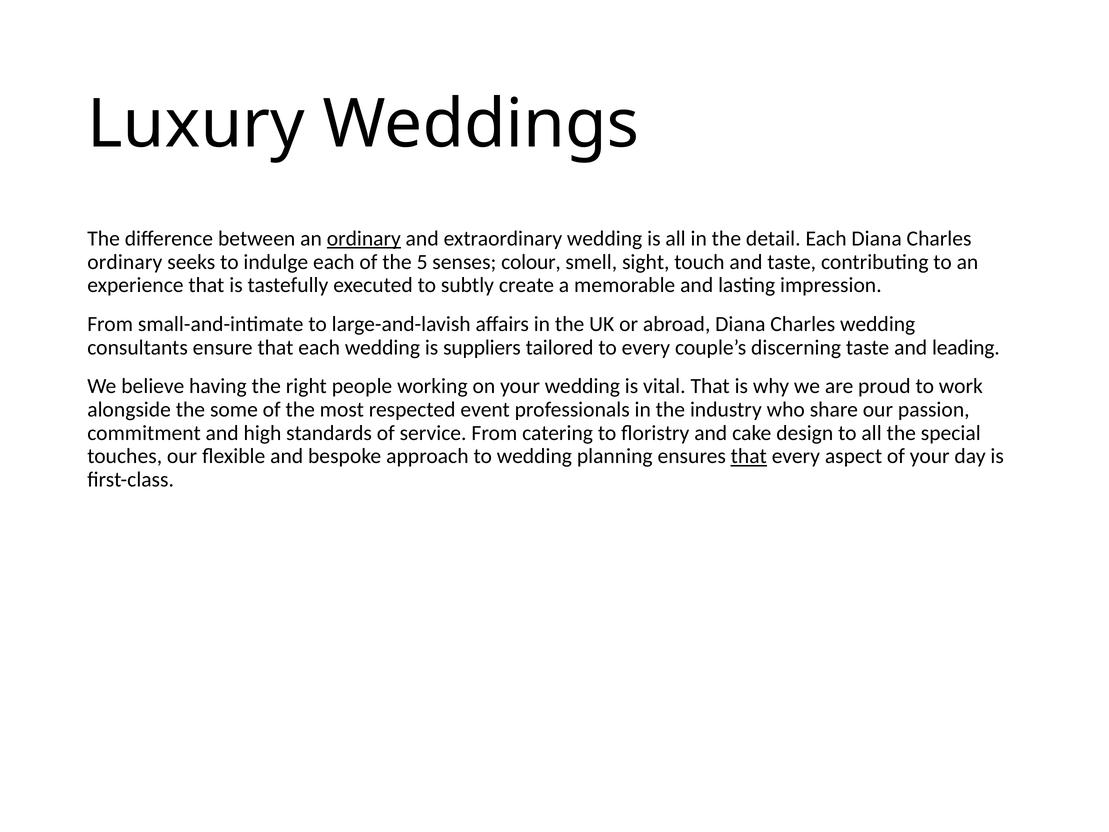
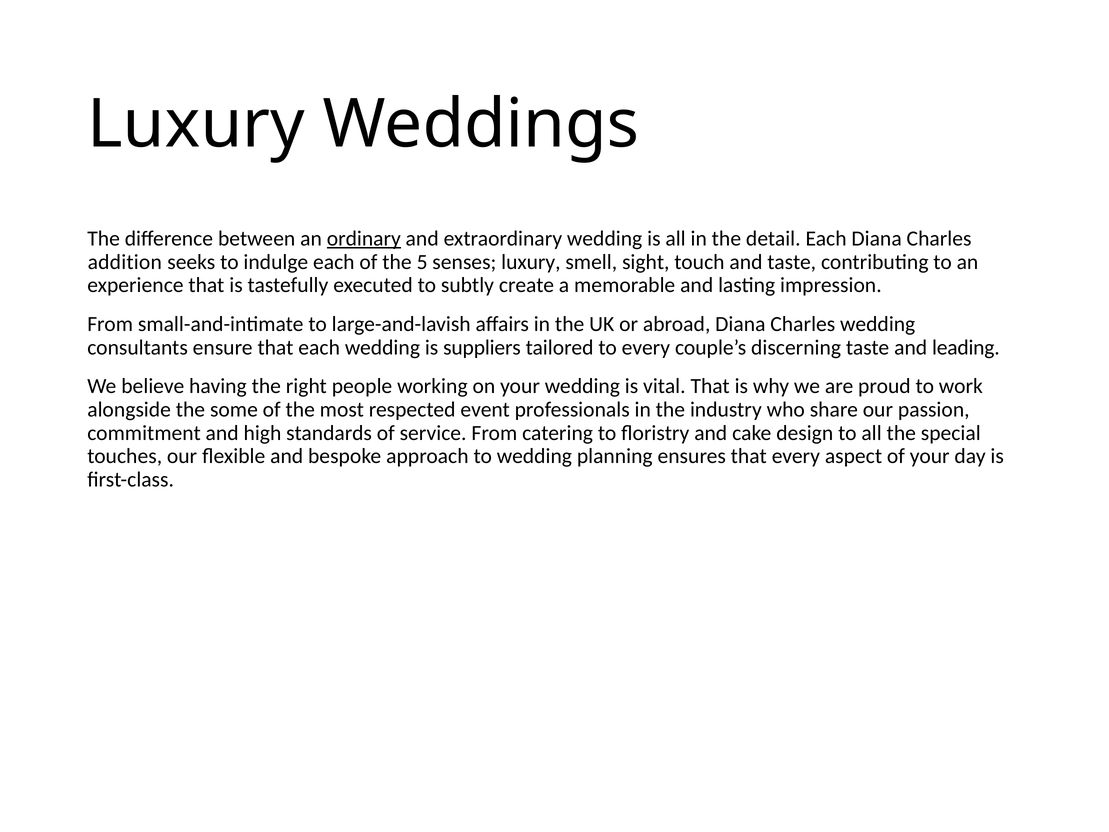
ordinary at (125, 262): ordinary -> addition
senses colour: colour -> luxury
that at (749, 456) underline: present -> none
